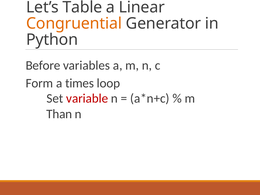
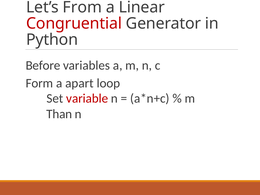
Table: Table -> From
Congruential colour: orange -> red
times: times -> apart
